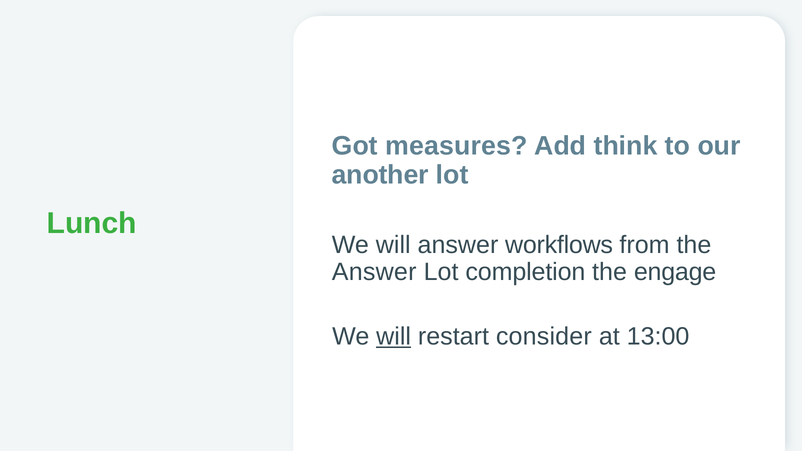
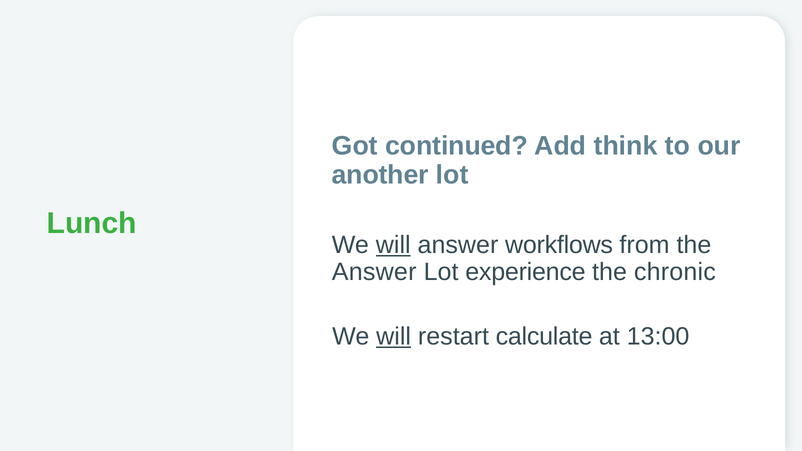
measures: measures -> continued
will at (393, 245) underline: none -> present
completion: completion -> experience
engage: engage -> chronic
consider: consider -> calculate
